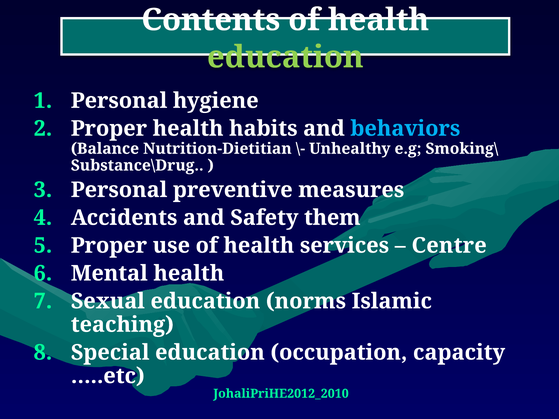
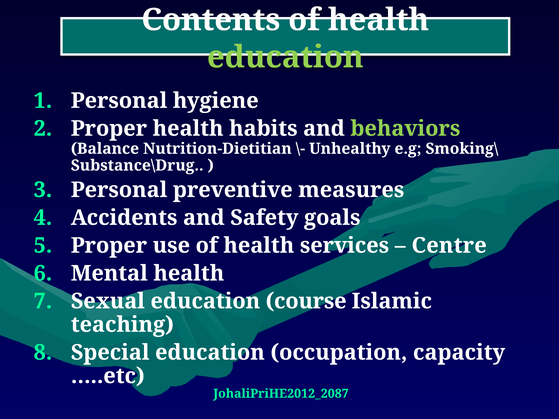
behaviors colour: light blue -> light green
them: them -> goals
norms: norms -> course
JohaliPriHE2012_2010: JohaliPriHE2012_2010 -> JohaliPriHE2012_2087
